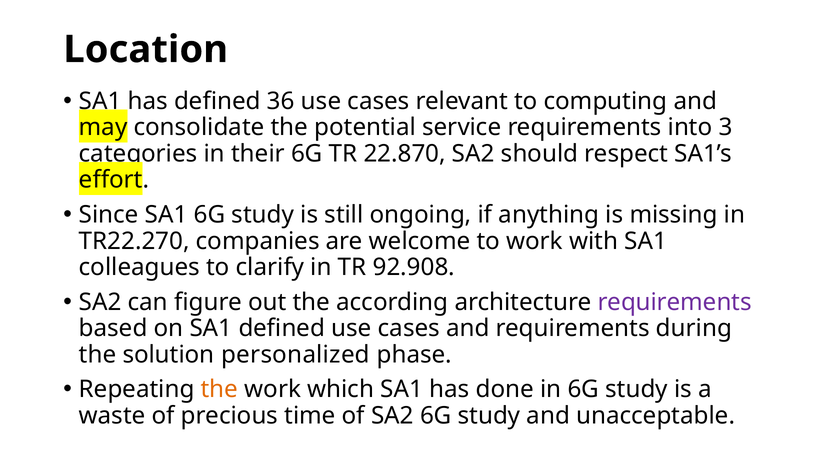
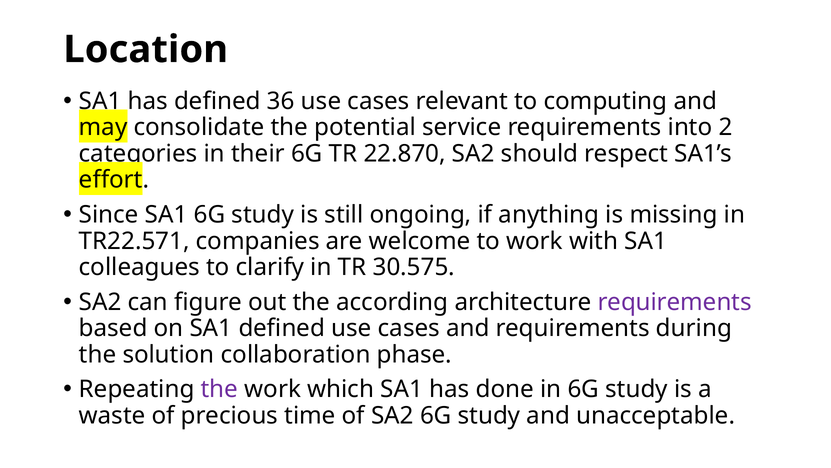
3: 3 -> 2
TR22.270: TR22.270 -> TR22.571
92.908: 92.908 -> 30.575
personalized: personalized -> collaboration
the at (219, 389) colour: orange -> purple
